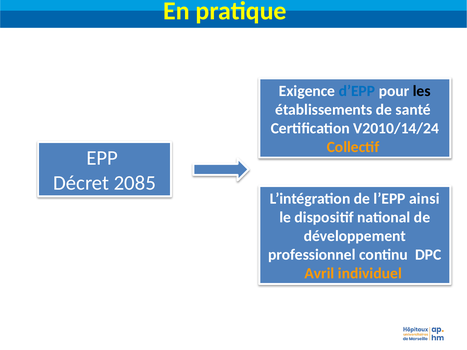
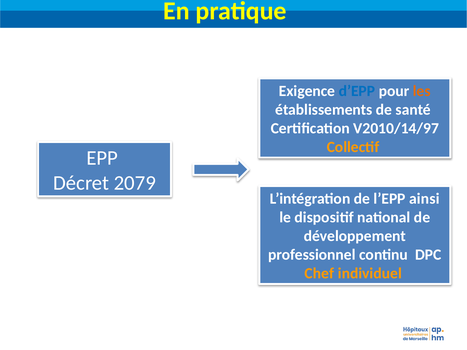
les colour: black -> orange
V2010/14/24: V2010/14/24 -> V2010/14/97
2085: 2085 -> 2079
Avril: Avril -> Chef
